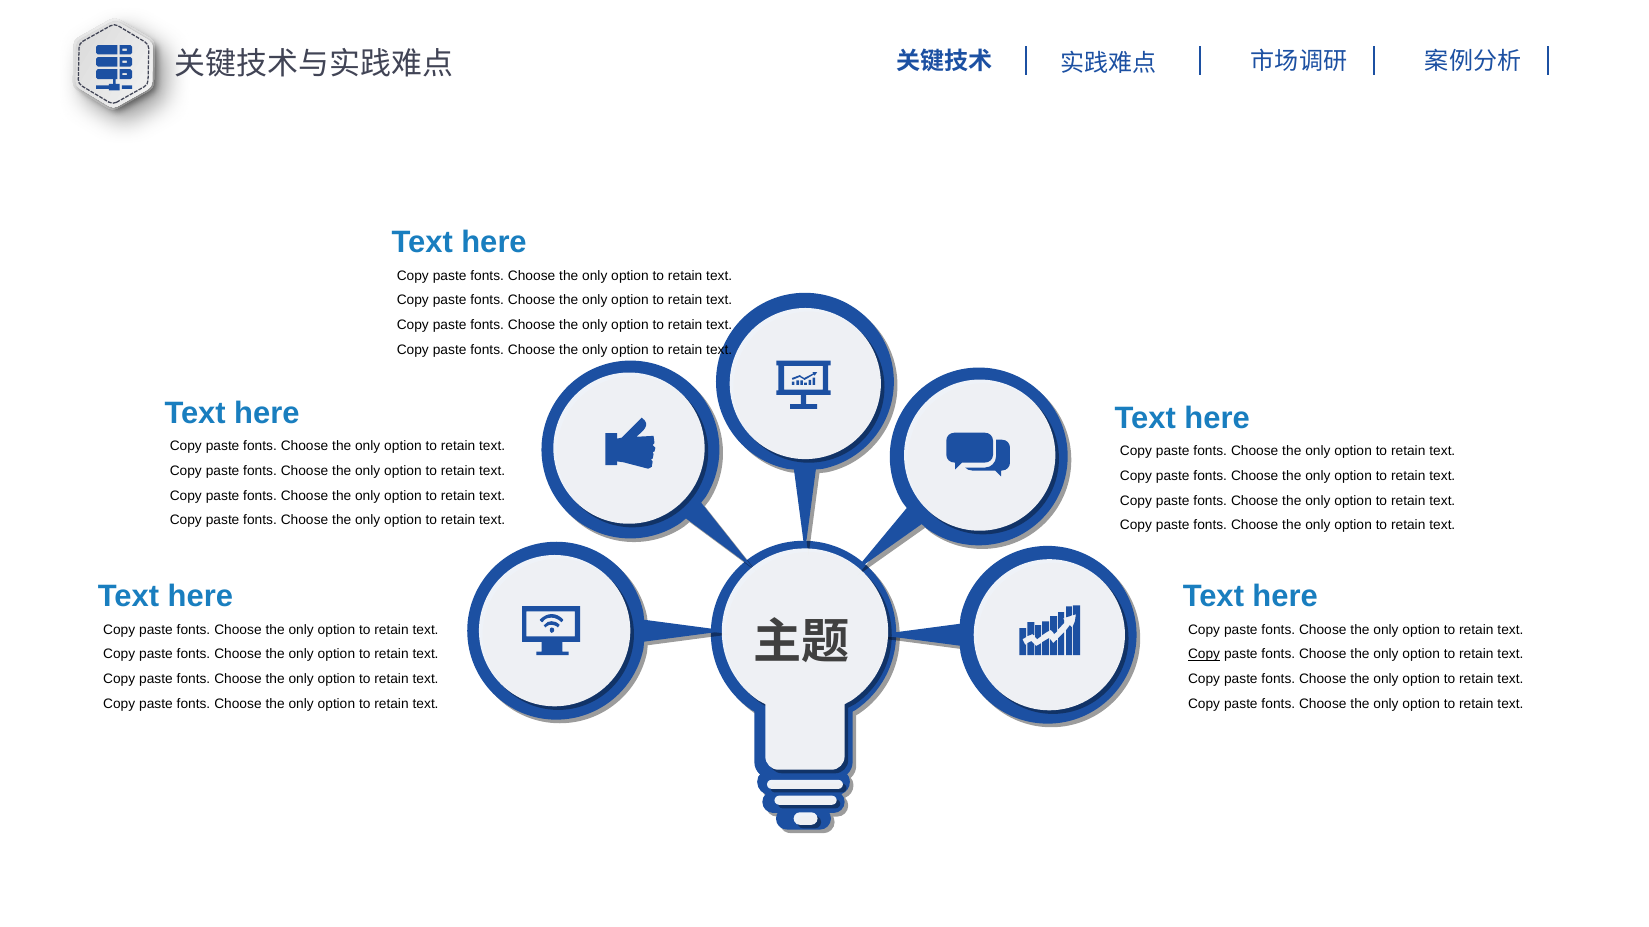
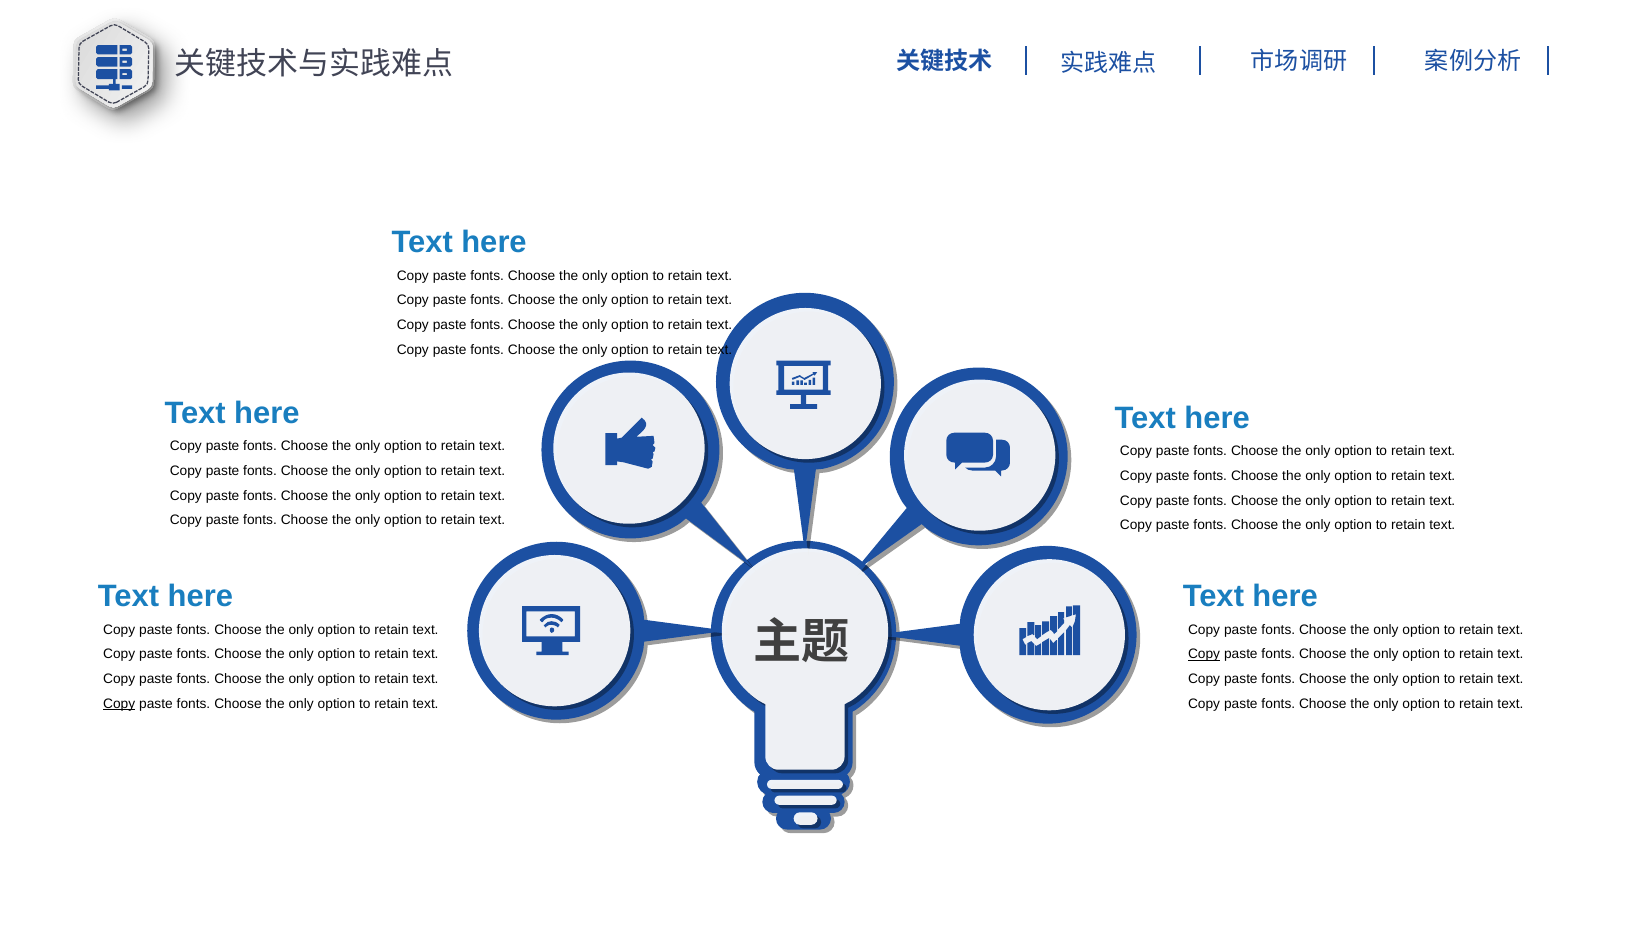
Copy at (119, 704) underline: none -> present
